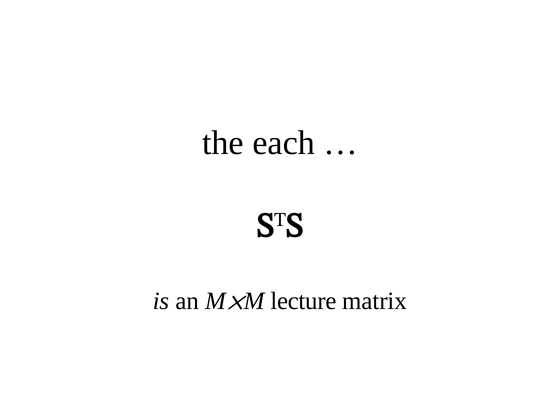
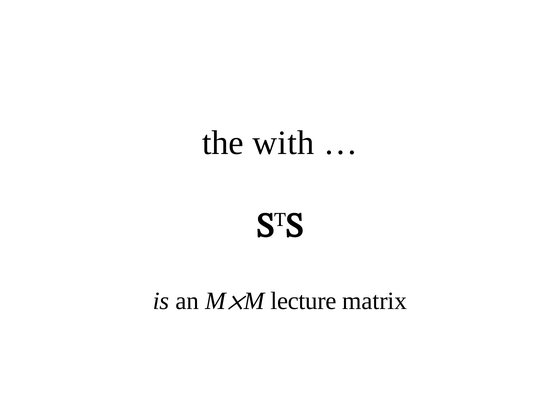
each: each -> with
